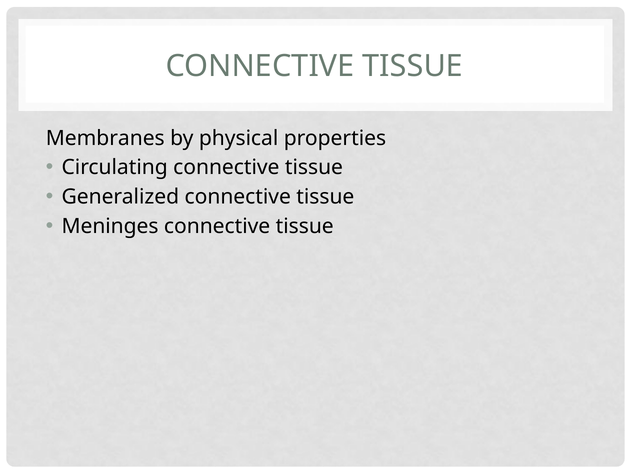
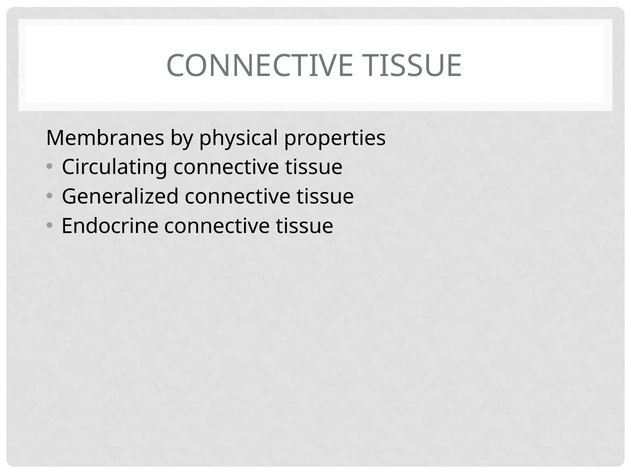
Meninges: Meninges -> Endocrine
